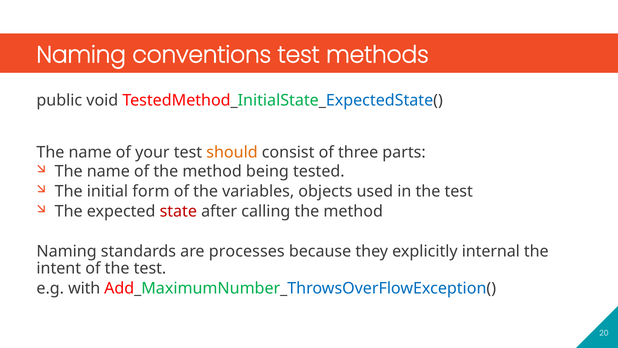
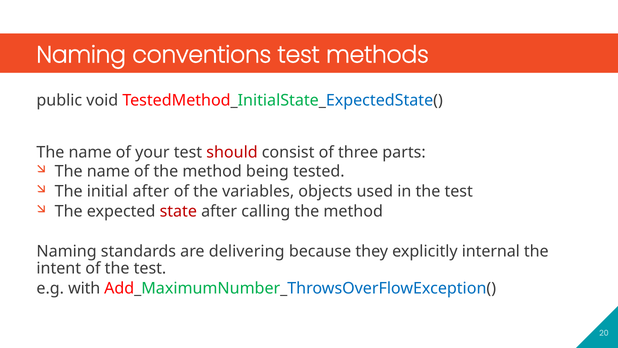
should colour: orange -> red
initial form: form -> after
processes: processes -> delivering
